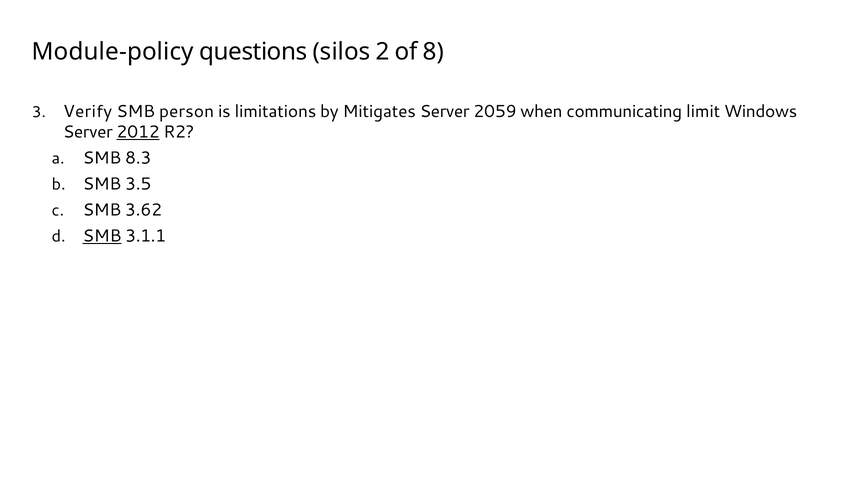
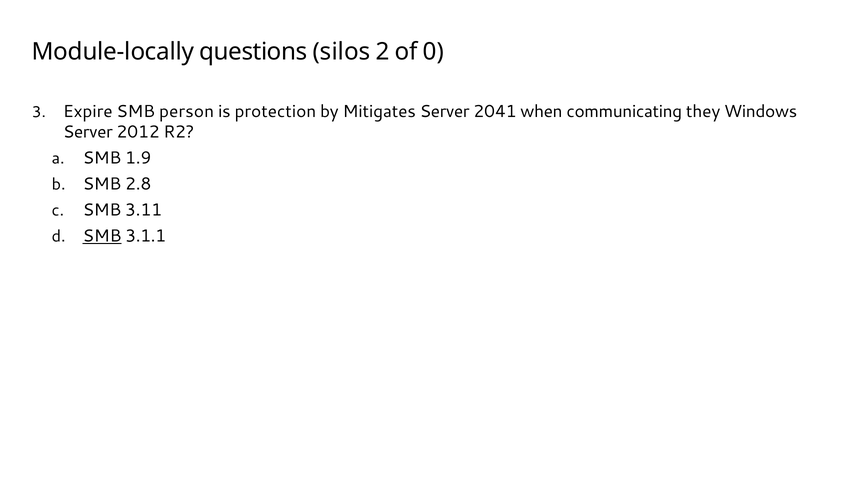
Module-policy: Module-policy -> Module-locally
8: 8 -> 0
Verify: Verify -> Expire
limitations: limitations -> protection
2059: 2059 -> 2041
limit: limit -> they
2012 underline: present -> none
8.3: 8.3 -> 1.9
3.5: 3.5 -> 2.8
3.62: 3.62 -> 3.11
